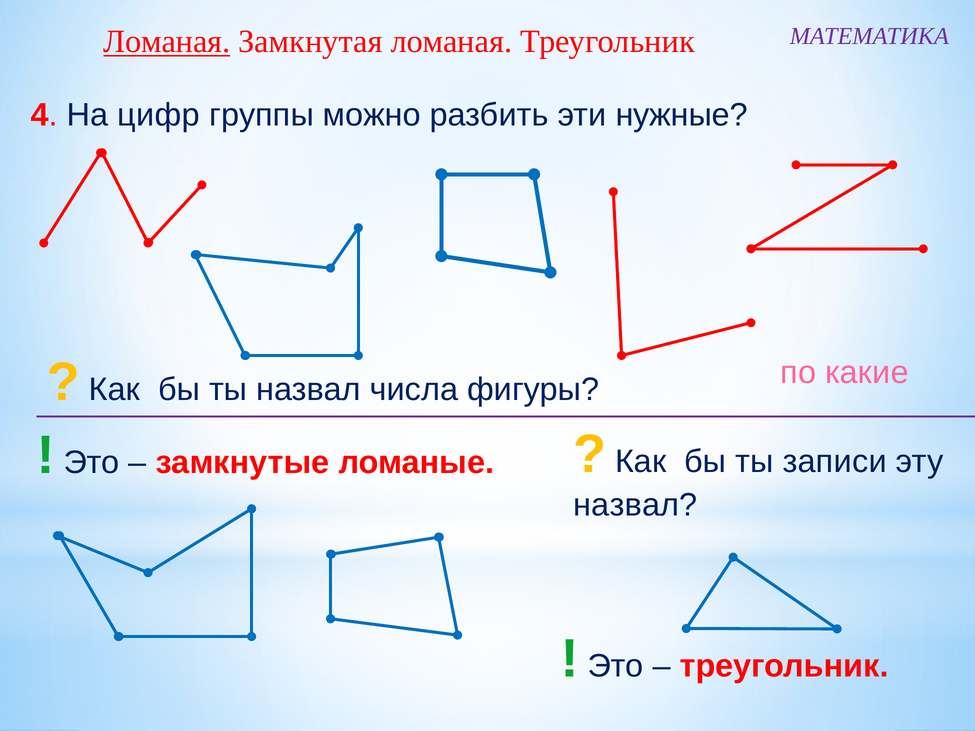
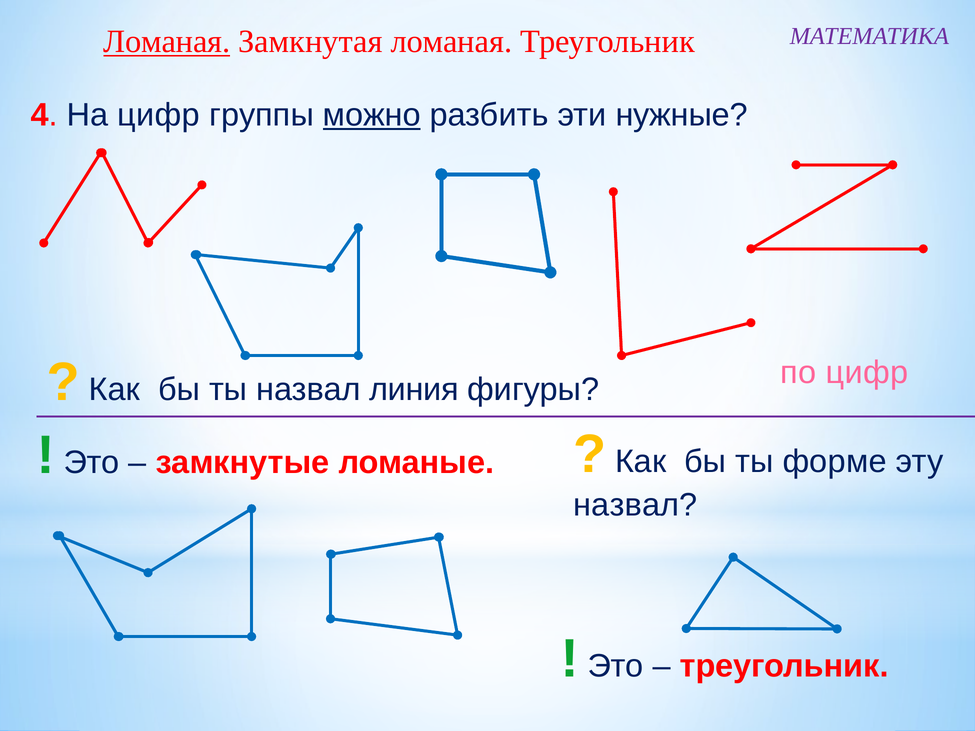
можно underline: none -> present
числа: числа -> линия
по какие: какие -> цифр
записи: записи -> форме
